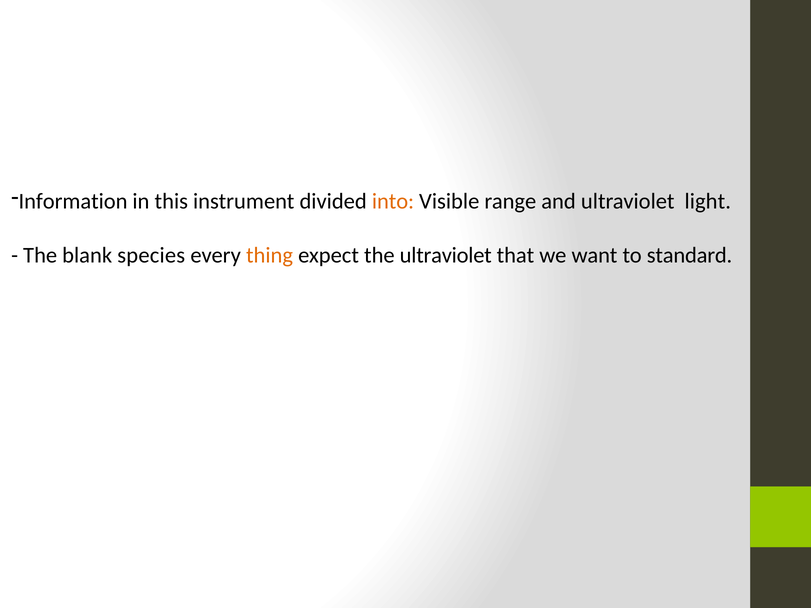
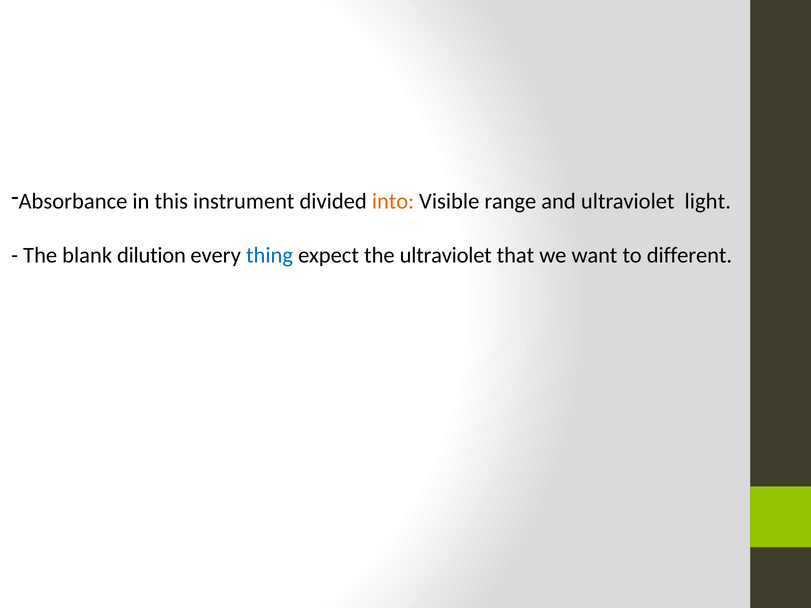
Information: Information -> Absorbance
species: species -> dilution
thing colour: orange -> blue
standard: standard -> different
